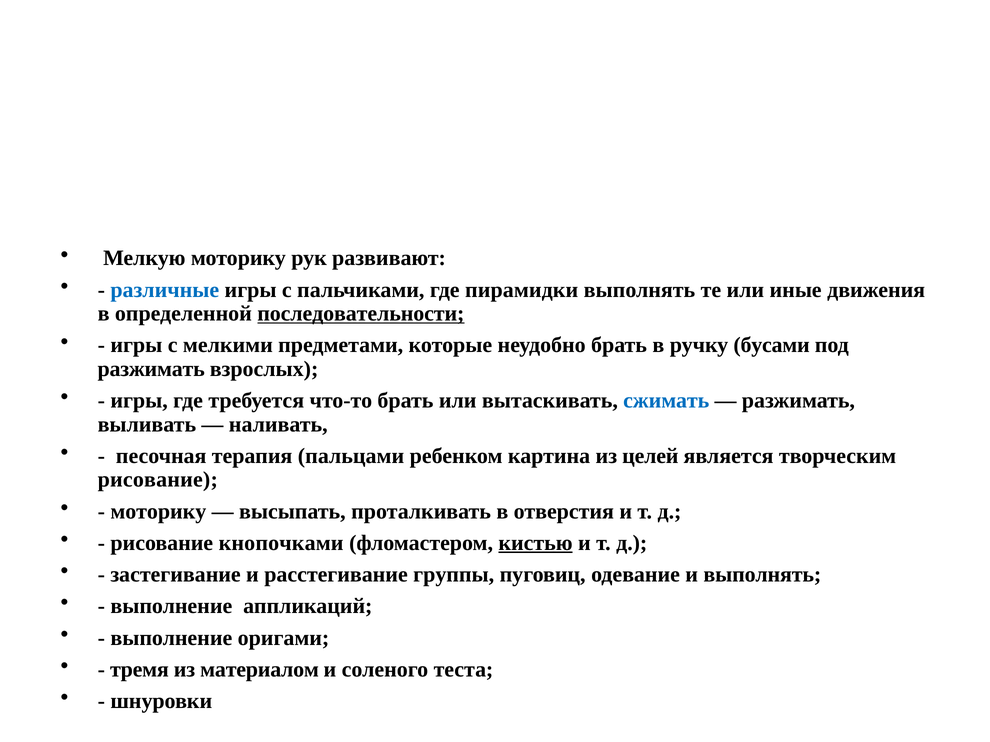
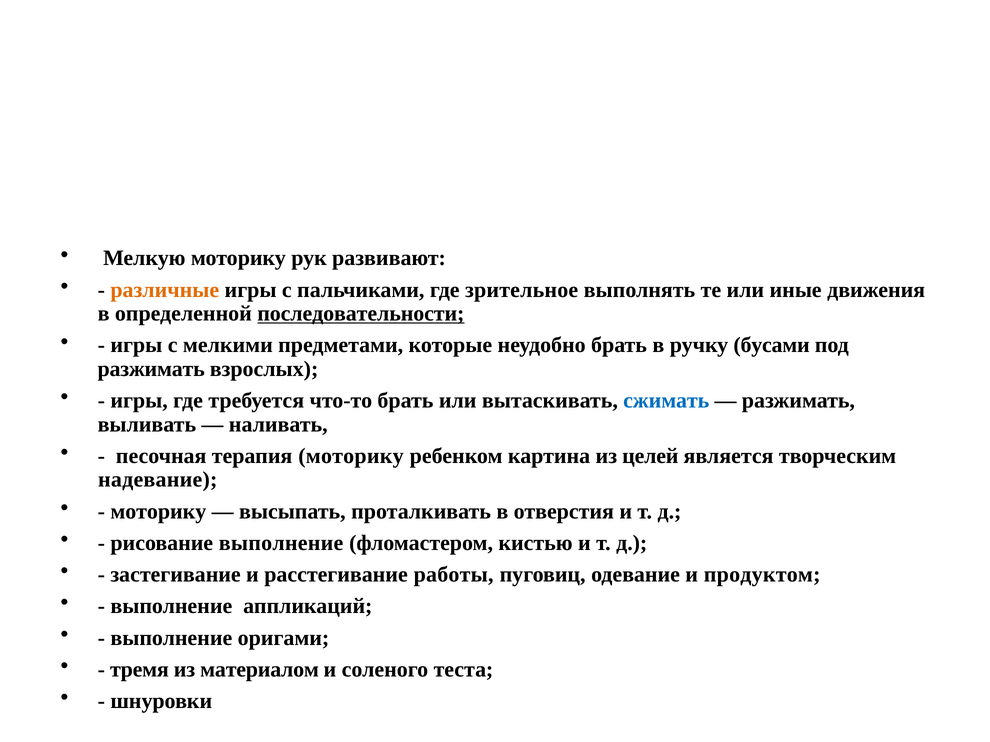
различные colour: blue -> orange
пирамидки: пирамидки -> зрительное
терапия пальцами: пальцами -> моторику
рисование at (158, 480): рисование -> надевание
рисование кнопочками: кнопочками -> выполнение
кистью underline: present -> none
группы: группы -> работы
и выполнять: выполнять -> продуктом
